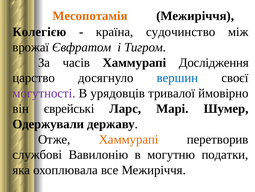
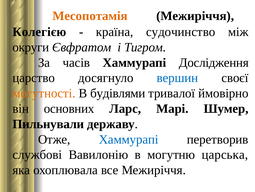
врожаї: врожаї -> округи
могутності colour: purple -> orange
урядовців: урядовців -> будівлями
єврейські: єврейські -> основних
Одержували: Одержували -> Пильнували
Хаммурапі at (129, 139) colour: orange -> blue
податки: податки -> царська
